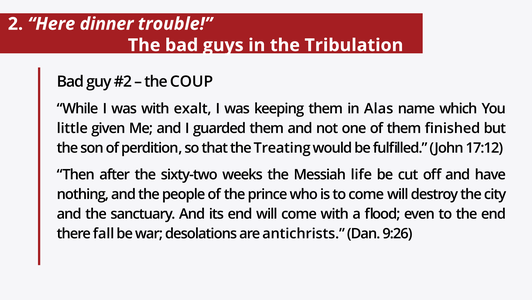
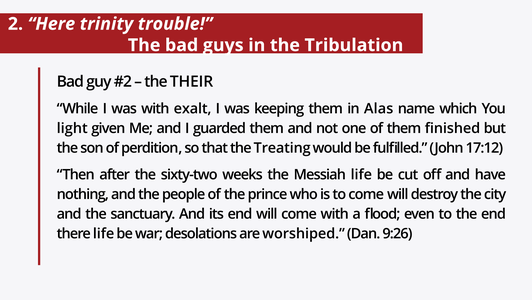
dinner: dinner -> trinity
COUP: COUP -> THEIR
little: little -> light
there fall: fall -> life
antichrists: antichrists -> worshiped
